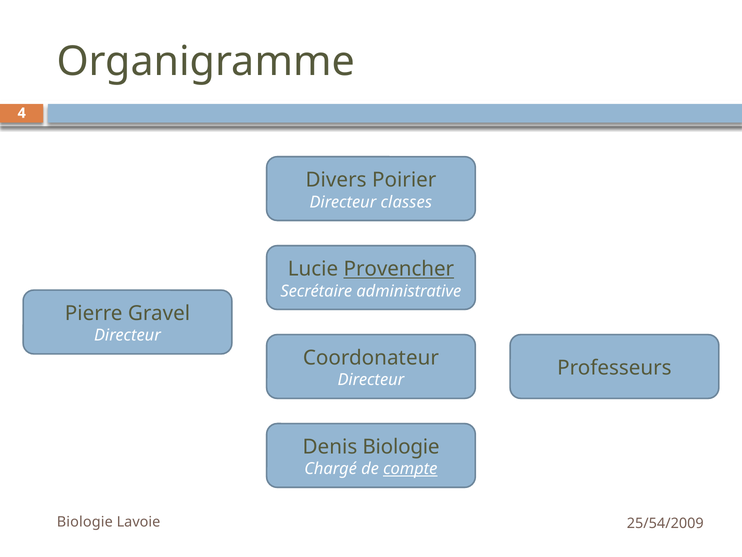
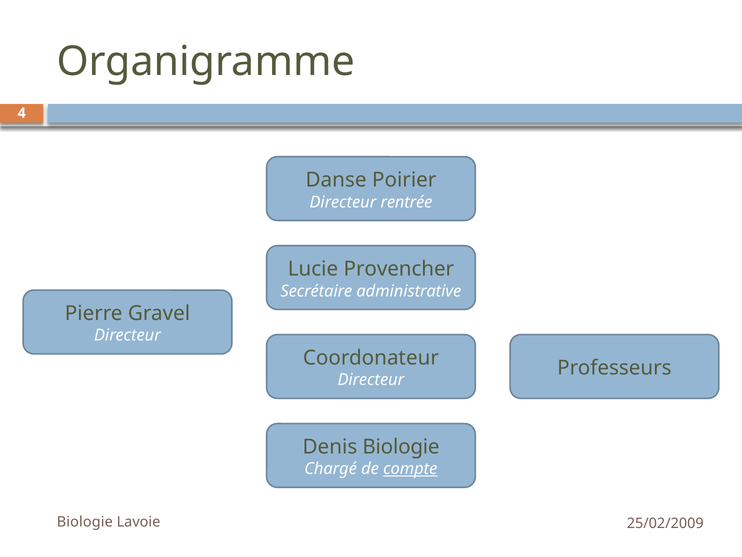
Divers: Divers -> Danse
classes: classes -> rentrée
Provencher underline: present -> none
25/54/2009: 25/54/2009 -> 25/02/2009
